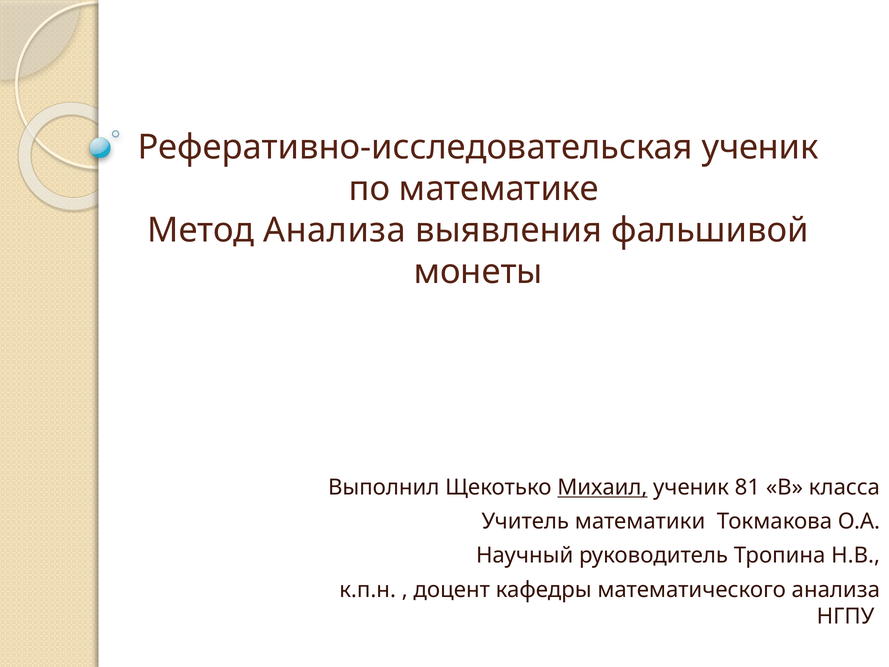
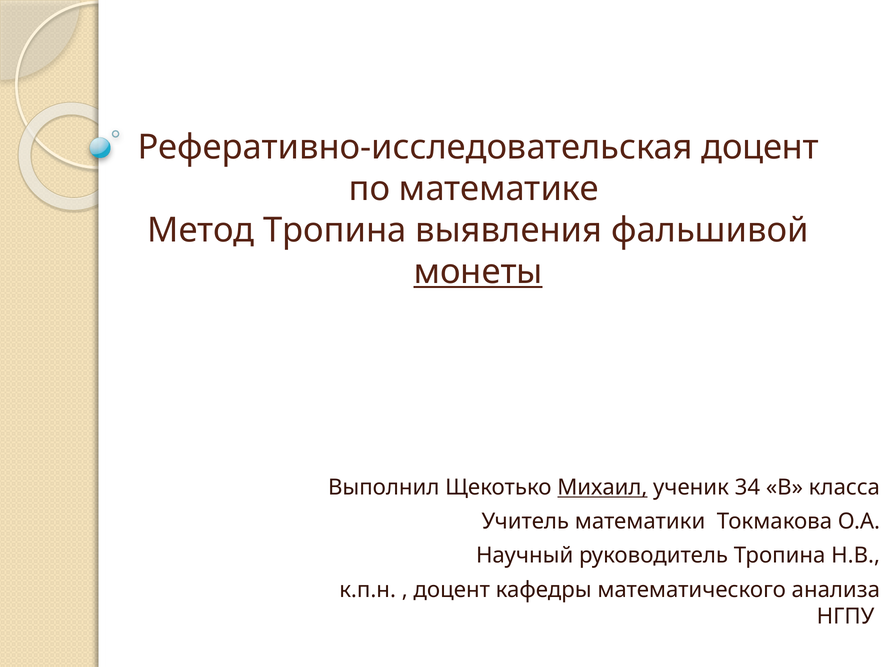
Реферативно-исследовательская ученик: ученик -> доцент
Метод Анализа: Анализа -> Тропина
монеты underline: none -> present
81: 81 -> 34
